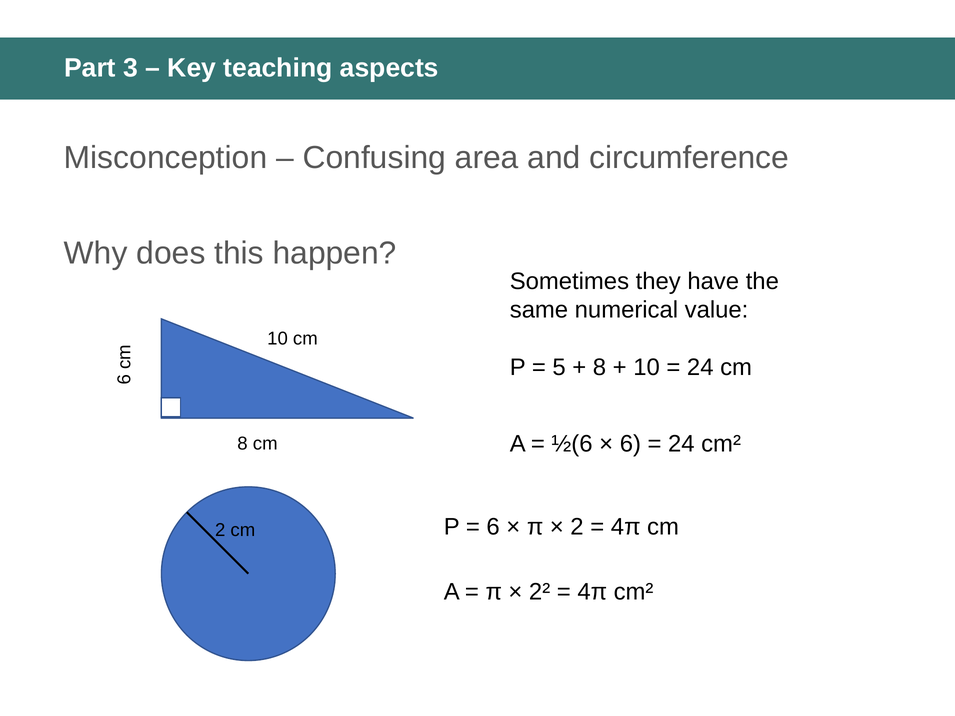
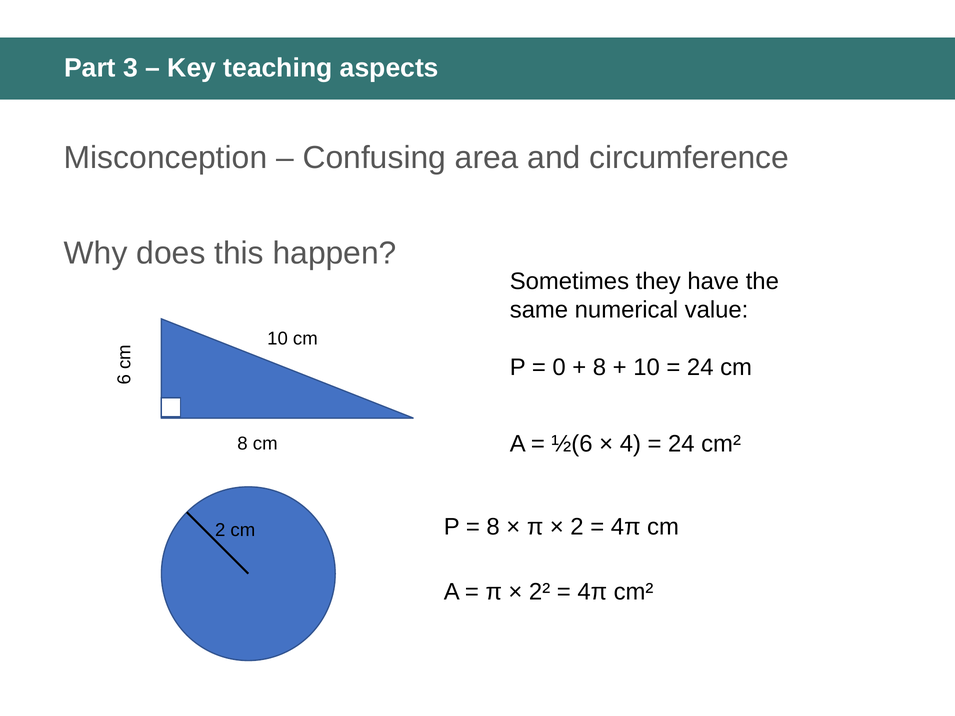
5: 5 -> 0
6 at (630, 444): 6 -> 4
6 at (493, 527): 6 -> 8
